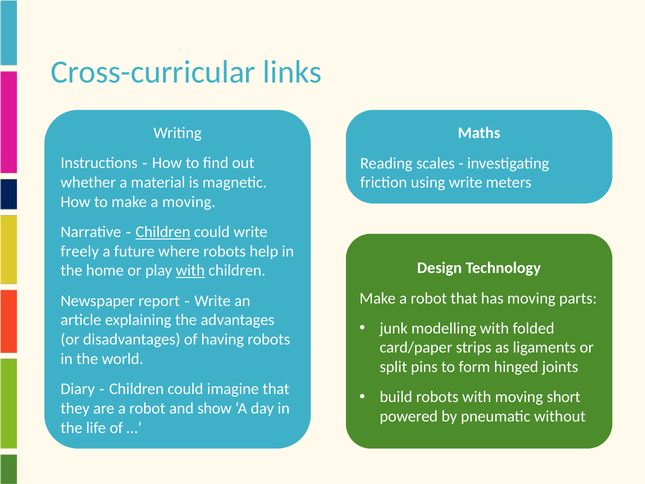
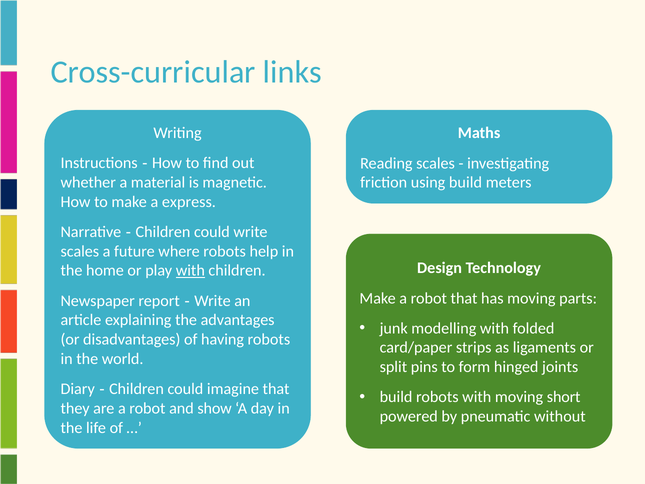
using write: write -> build
a moving: moving -> express
Children at (163, 232) underline: present -> none
freely at (80, 251): freely -> scales
